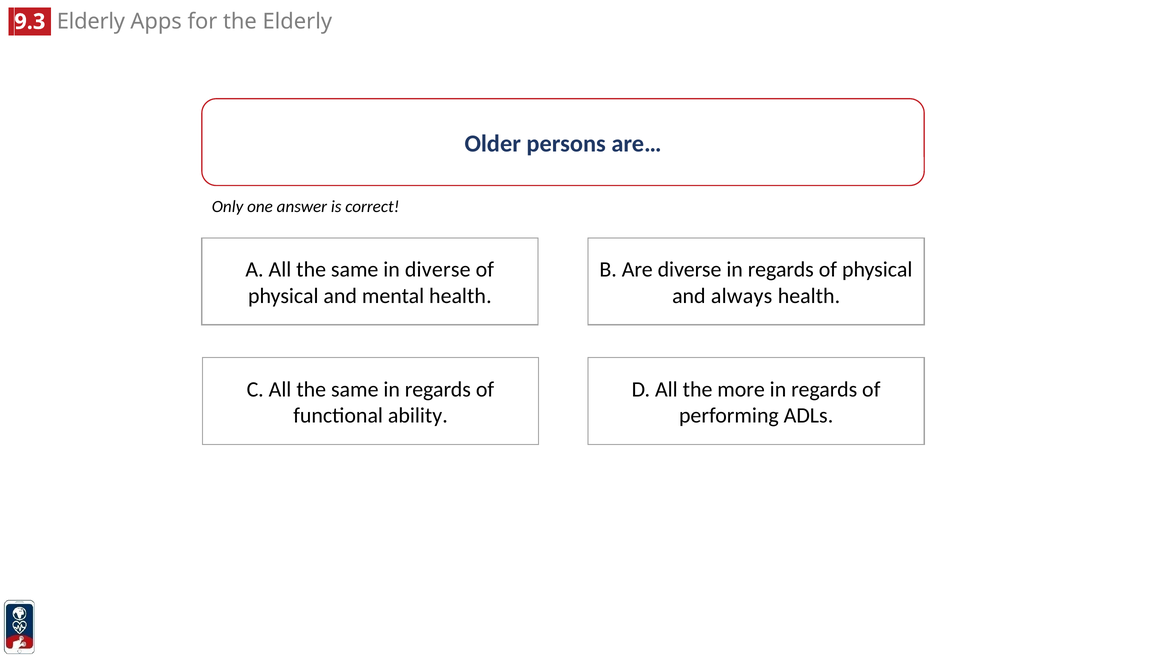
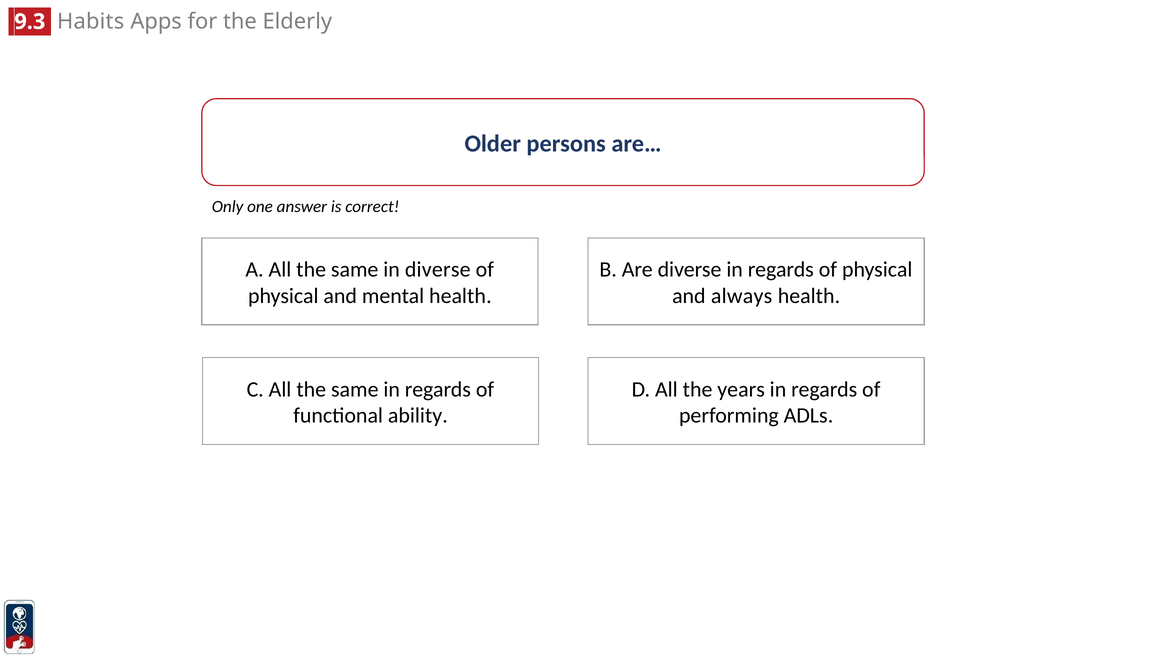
Elderly at (91, 22): Elderly -> Habits
more: more -> years
